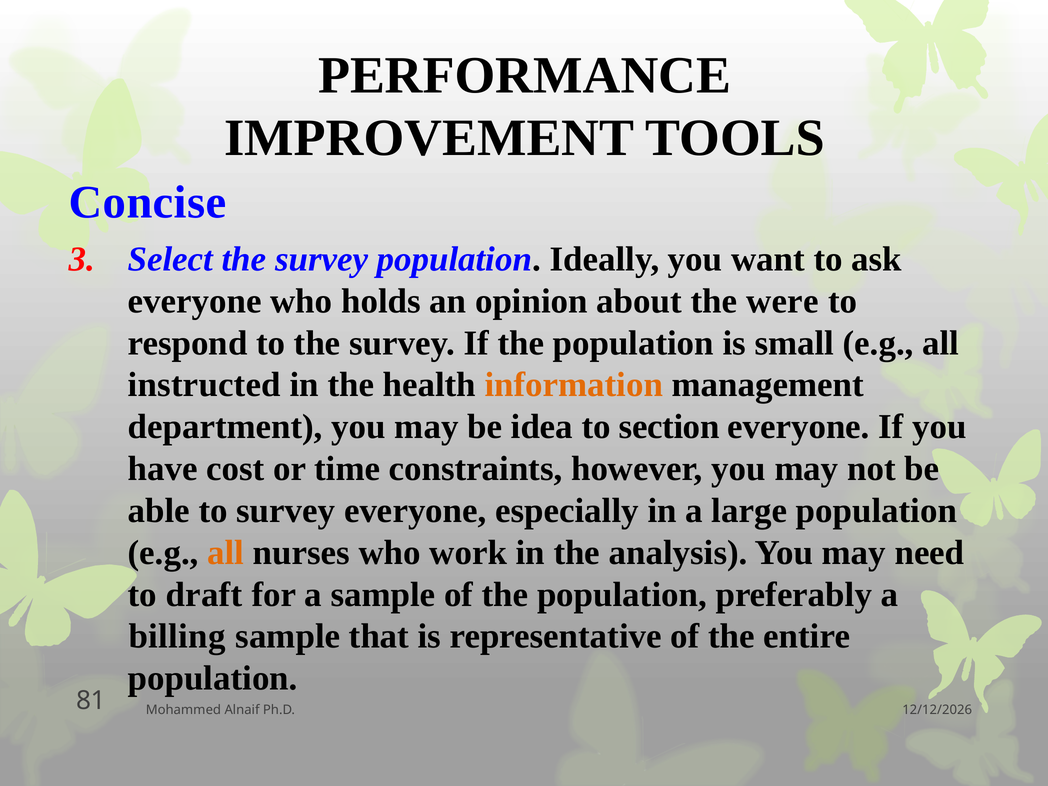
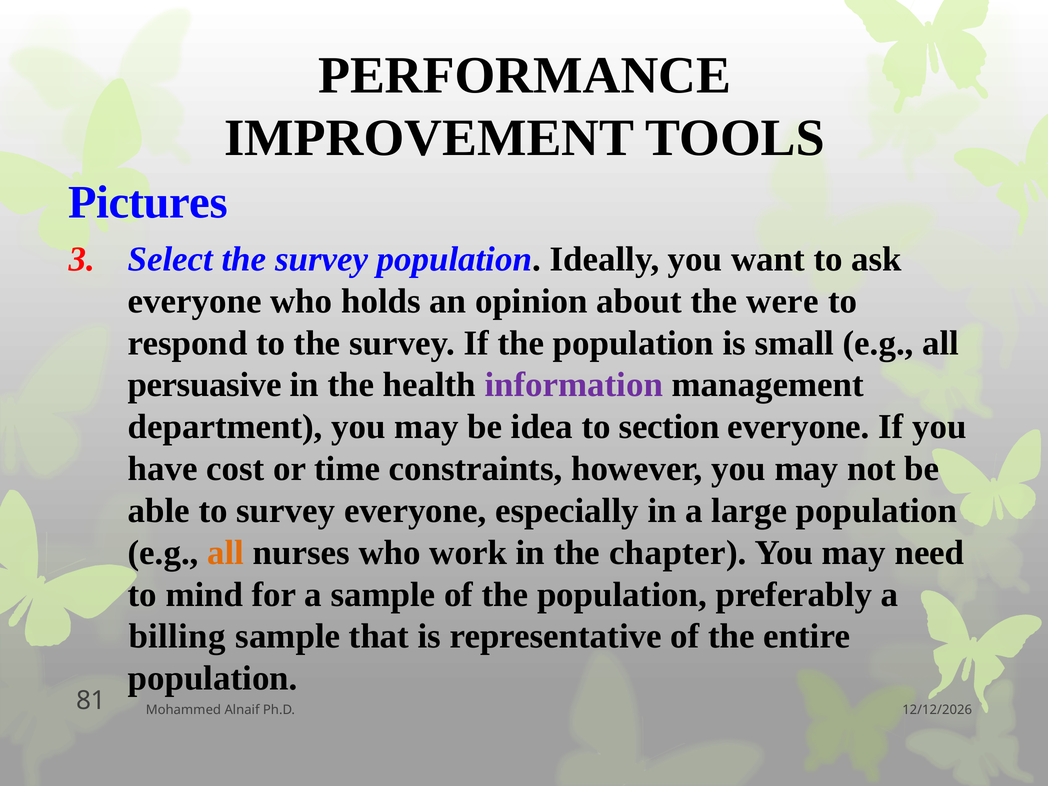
Concise: Concise -> Pictures
instructed: instructed -> persuasive
information colour: orange -> purple
analysis: analysis -> chapter
draft: draft -> mind
